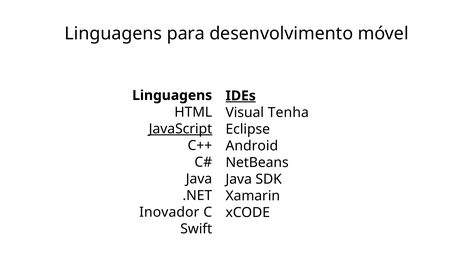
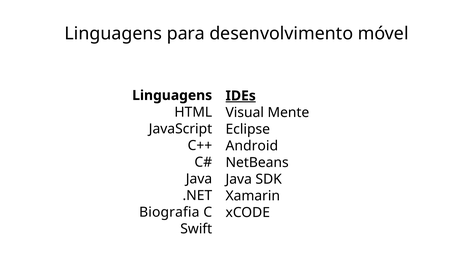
Tenha: Tenha -> Mente
JavaScript underline: present -> none
Inovador: Inovador -> Biografia
